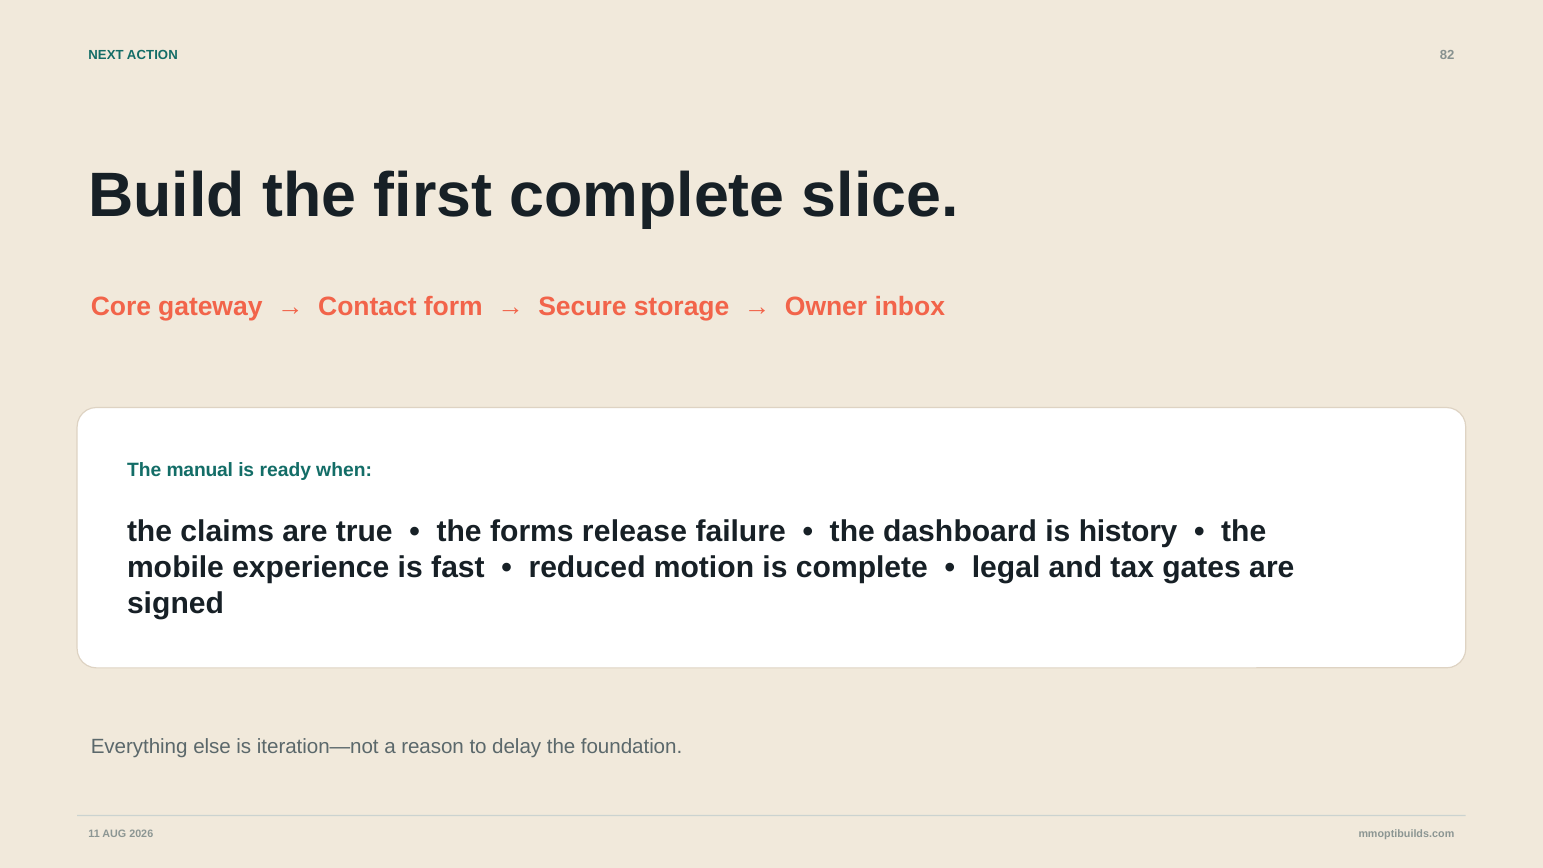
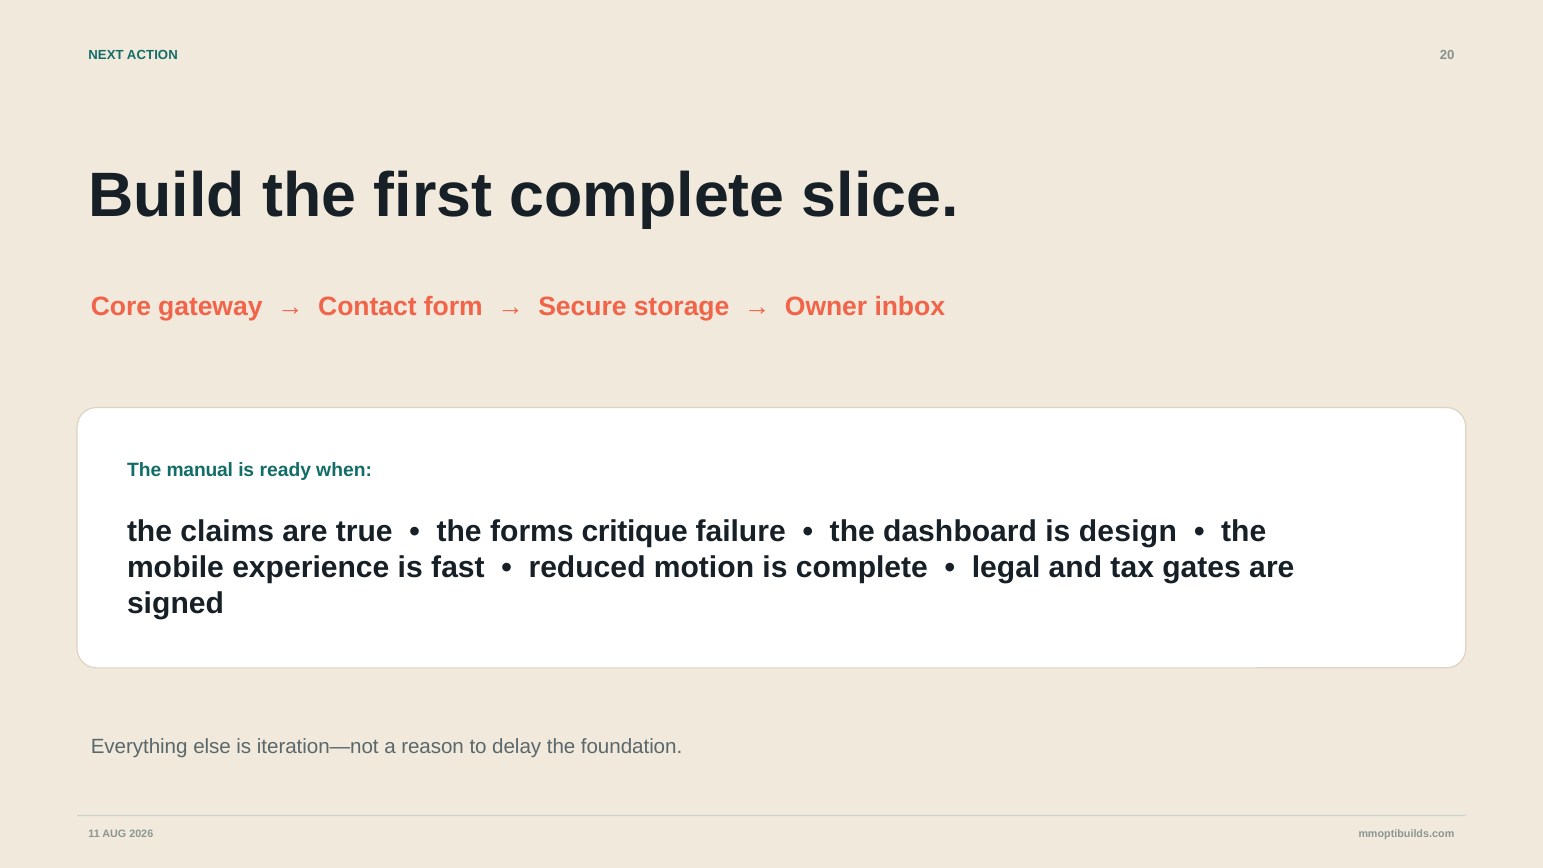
82: 82 -> 20
release: release -> critique
history: history -> design
